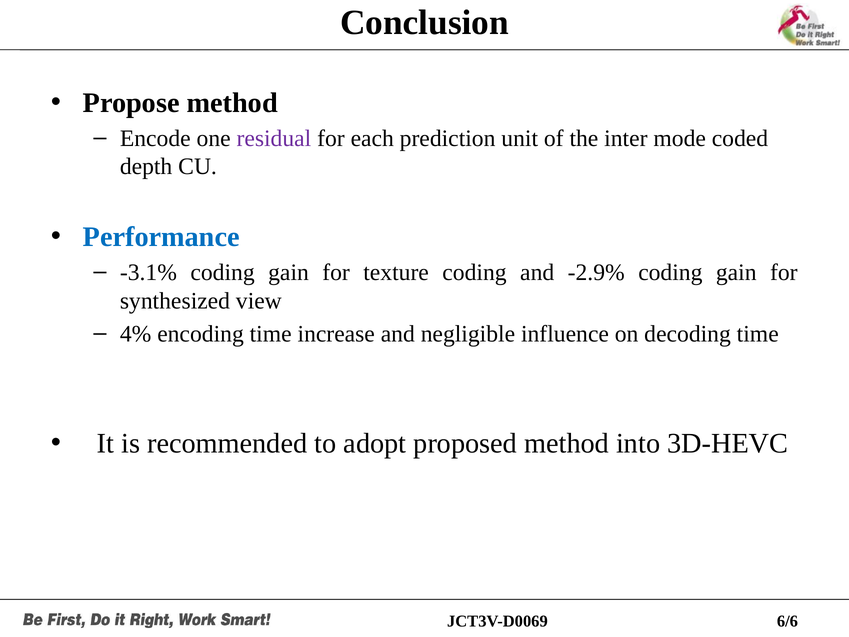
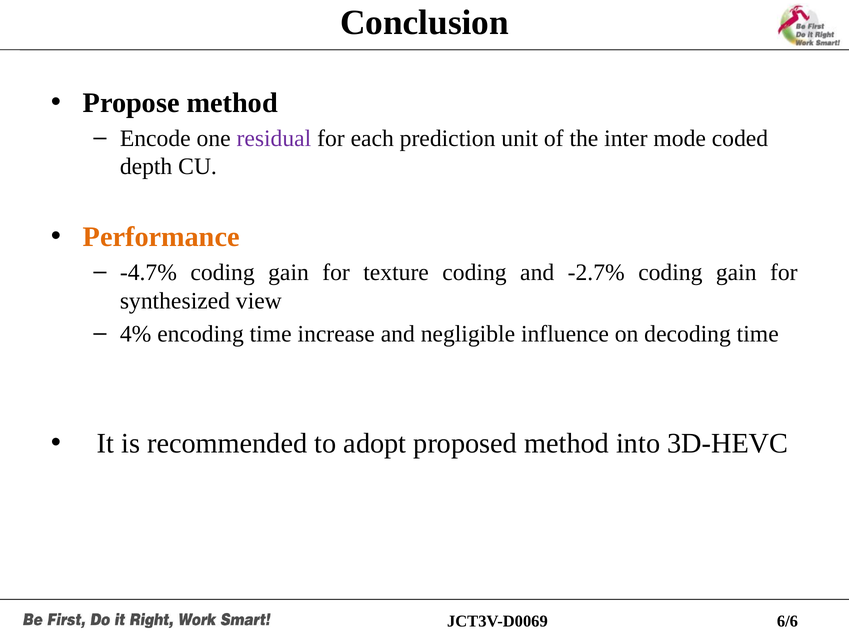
Performance colour: blue -> orange
-3.1%: -3.1% -> -4.7%
-2.9%: -2.9% -> -2.7%
